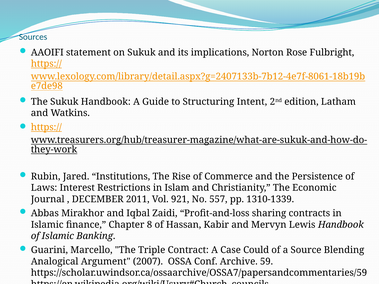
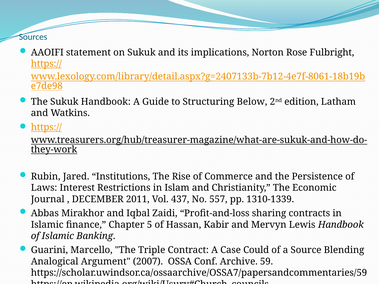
Intent: Intent -> Below
921: 921 -> 437
8: 8 -> 5
